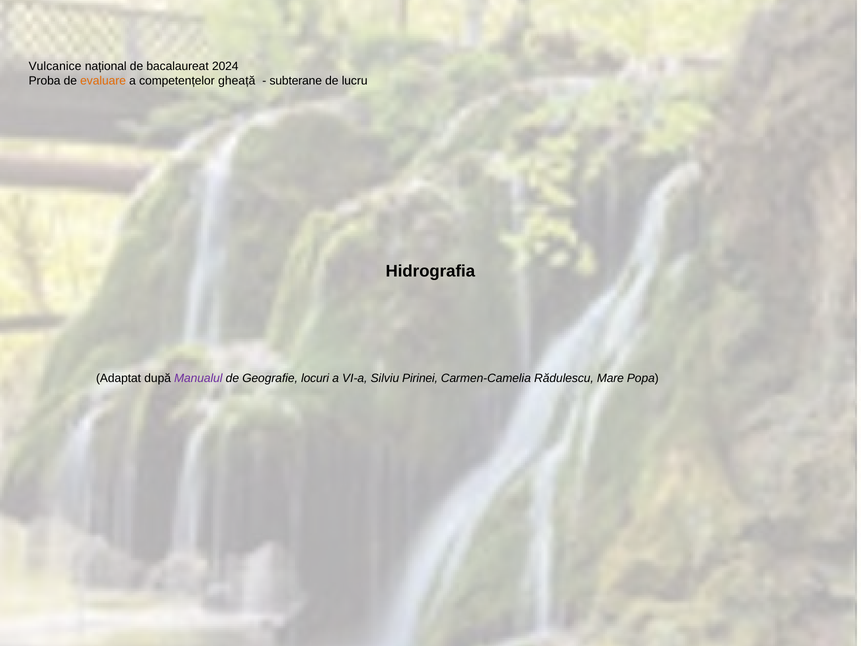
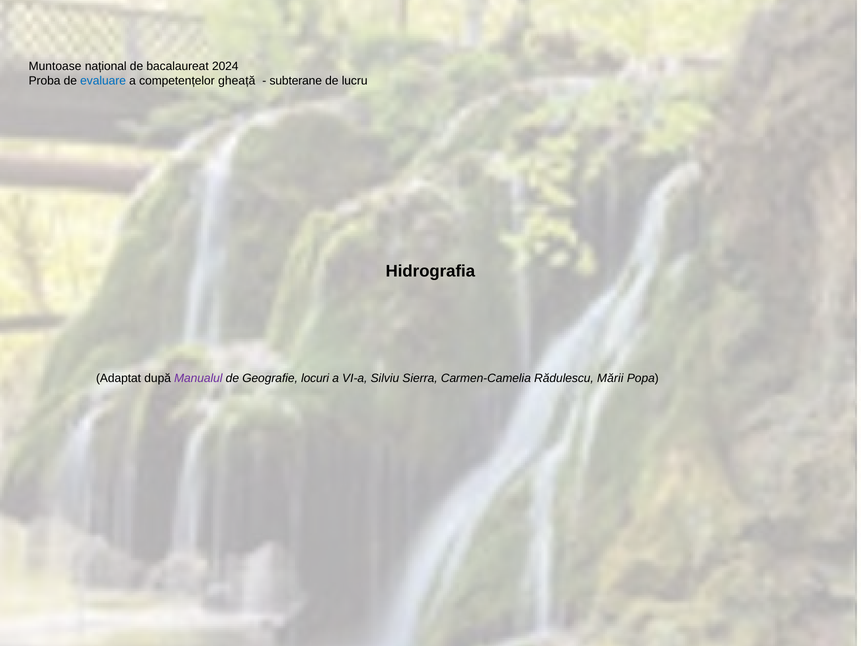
Vulcanice: Vulcanice -> Muntoase
evaluare colour: orange -> blue
Pirinei: Pirinei -> Sierra
Mare: Mare -> Mării
